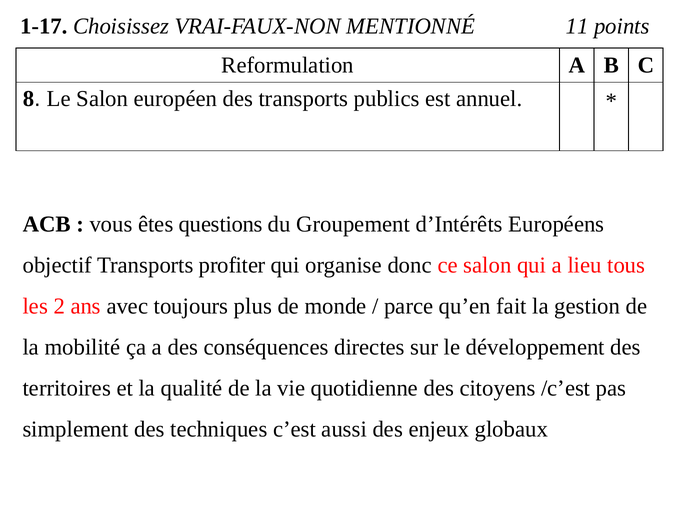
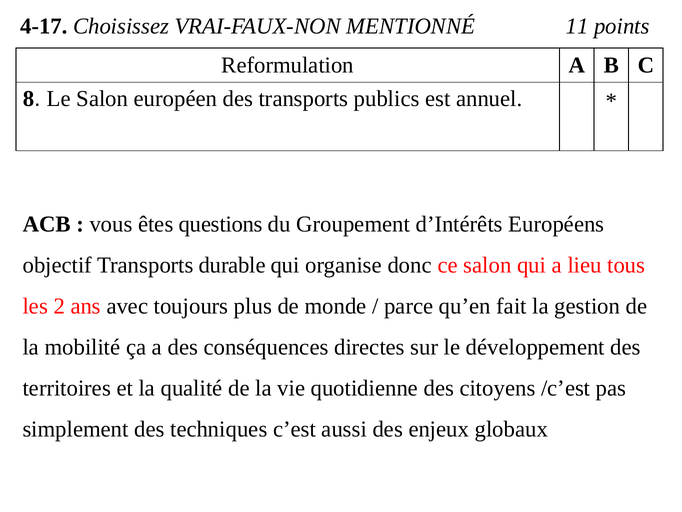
1-17: 1-17 -> 4-17
profiter: profiter -> durable
